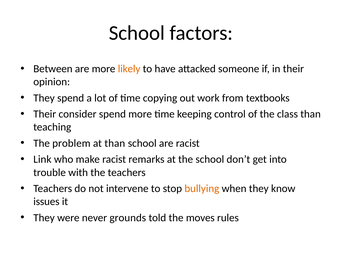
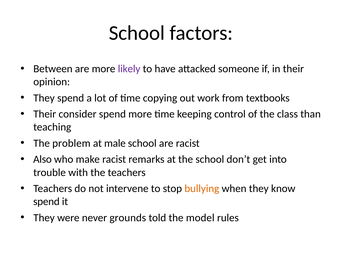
likely colour: orange -> purple
at than: than -> male
Link: Link -> Also
issues at (46, 202): issues -> spend
moves: moves -> model
